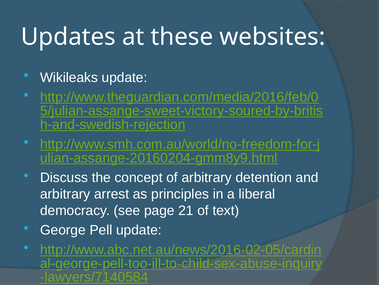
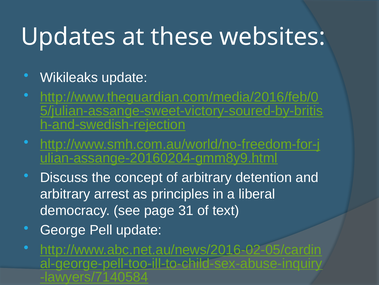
21: 21 -> 31
